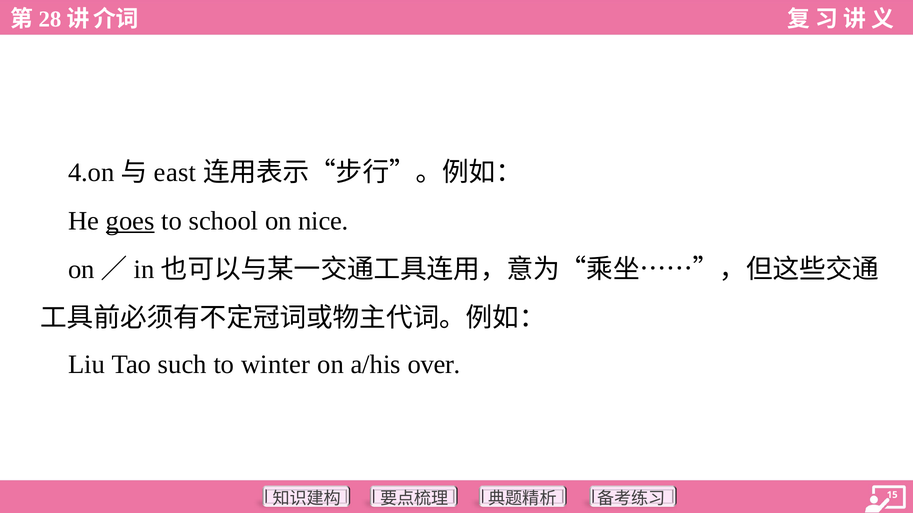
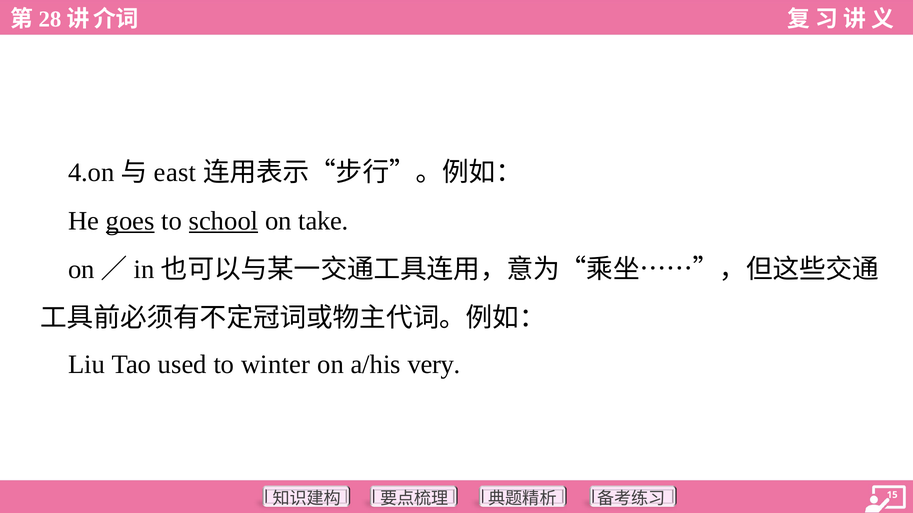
school underline: none -> present
nice: nice -> take
such: such -> used
over: over -> very
